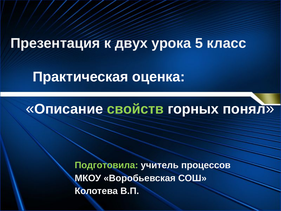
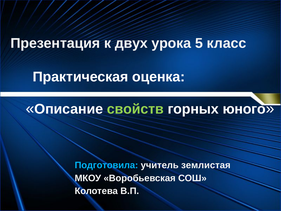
понял: понял -> юного
Подготовила colour: light green -> light blue
процессов: процессов -> землистая
